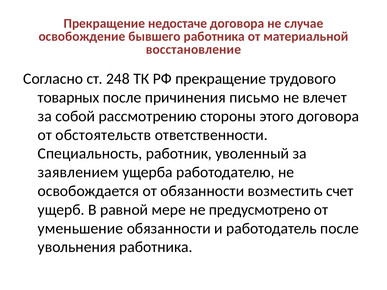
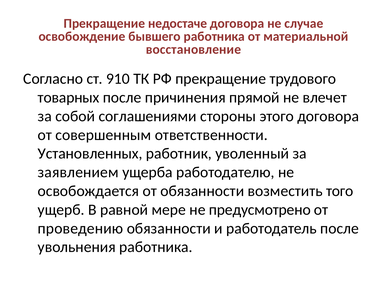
248: 248 -> 910
письмо: письмо -> прямой
рассмотрению: рассмотрению -> соглашениями
обстоятельств: обстоятельств -> совершенным
Специальность: Специальность -> Установленных
счет: счет -> того
уменьшение: уменьшение -> проведению
